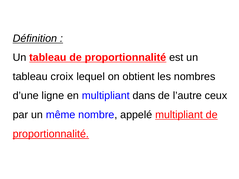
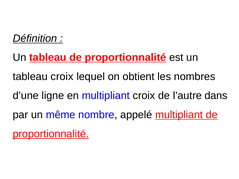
multipliant dans: dans -> croix
ceux: ceux -> dans
